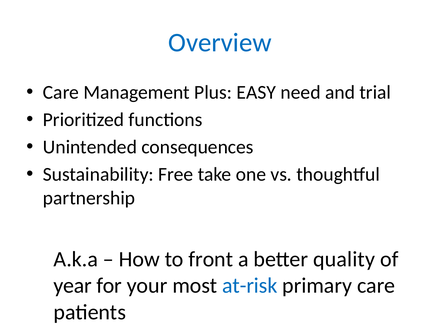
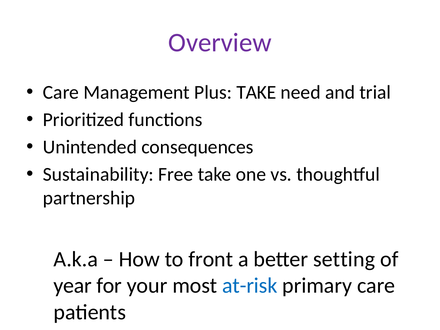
Overview colour: blue -> purple
Plus EASY: EASY -> TAKE
quality: quality -> setting
